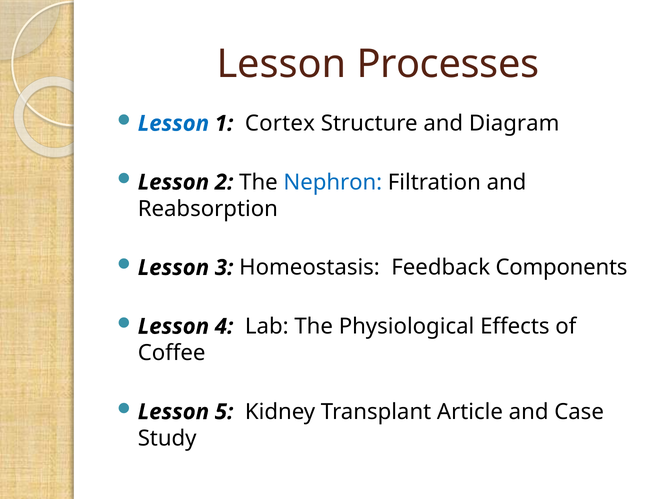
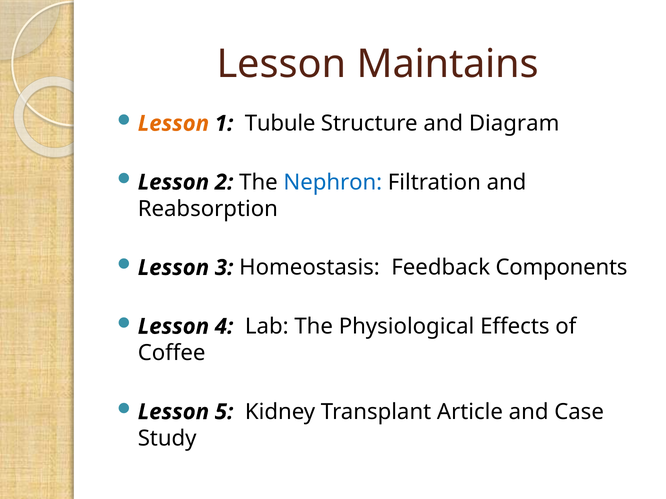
Processes: Processes -> Maintains
Lesson at (173, 124) colour: blue -> orange
Cortex: Cortex -> Tubule
